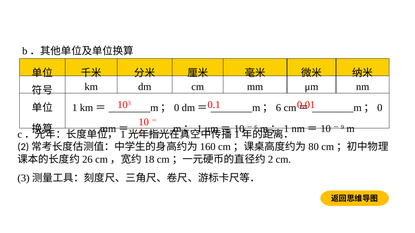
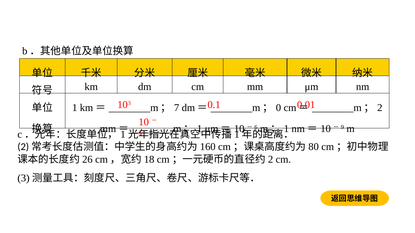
0 at (177, 108): 0 -> 7
6 at (279, 108): 6 -> 0
0 at (380, 108): 0 -> 2
